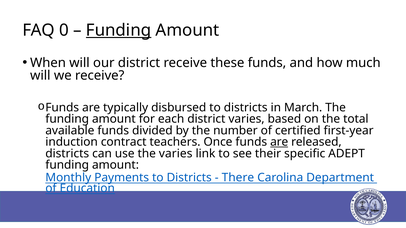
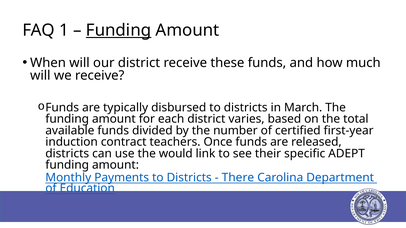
0: 0 -> 1
are at (279, 142) underline: present -> none
the varies: varies -> would
